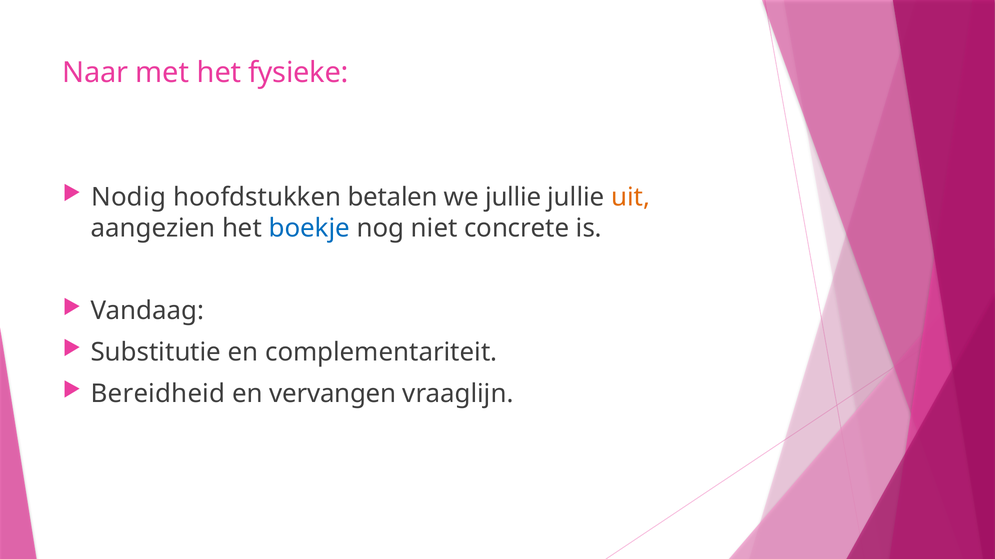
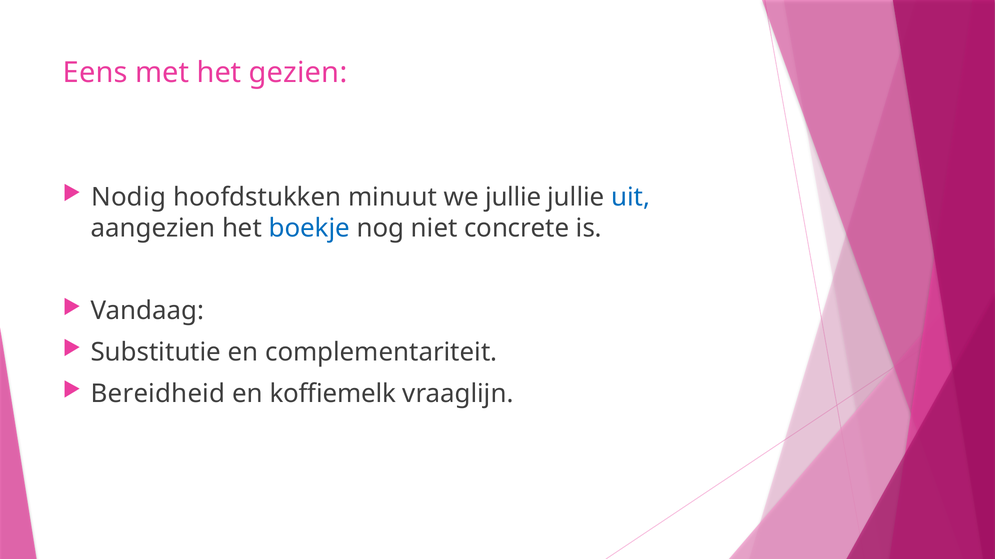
Naar: Naar -> Eens
fysieke: fysieke -> gezien
betalen: betalen -> minuut
uit colour: orange -> blue
vervangen: vervangen -> koffiemelk
